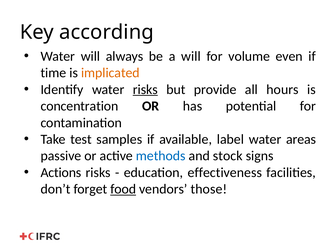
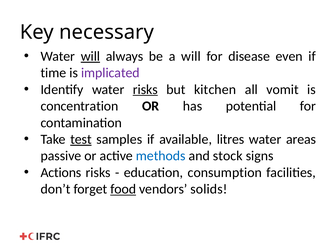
according: according -> necessary
will at (90, 56) underline: none -> present
volume: volume -> disease
implicated colour: orange -> purple
provide: provide -> kitchen
hours: hours -> vomit
test underline: none -> present
label: label -> litres
effectiveness: effectiveness -> consumption
those: those -> solids
